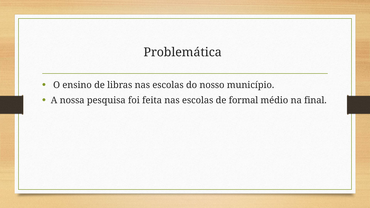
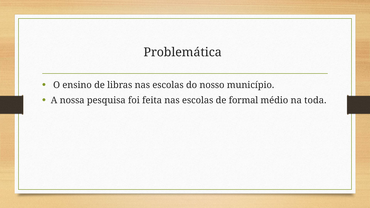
final: final -> toda
